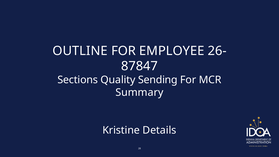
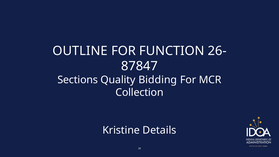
EMPLOYEE: EMPLOYEE -> FUNCTION
Sending: Sending -> Bidding
Summary: Summary -> Collection
